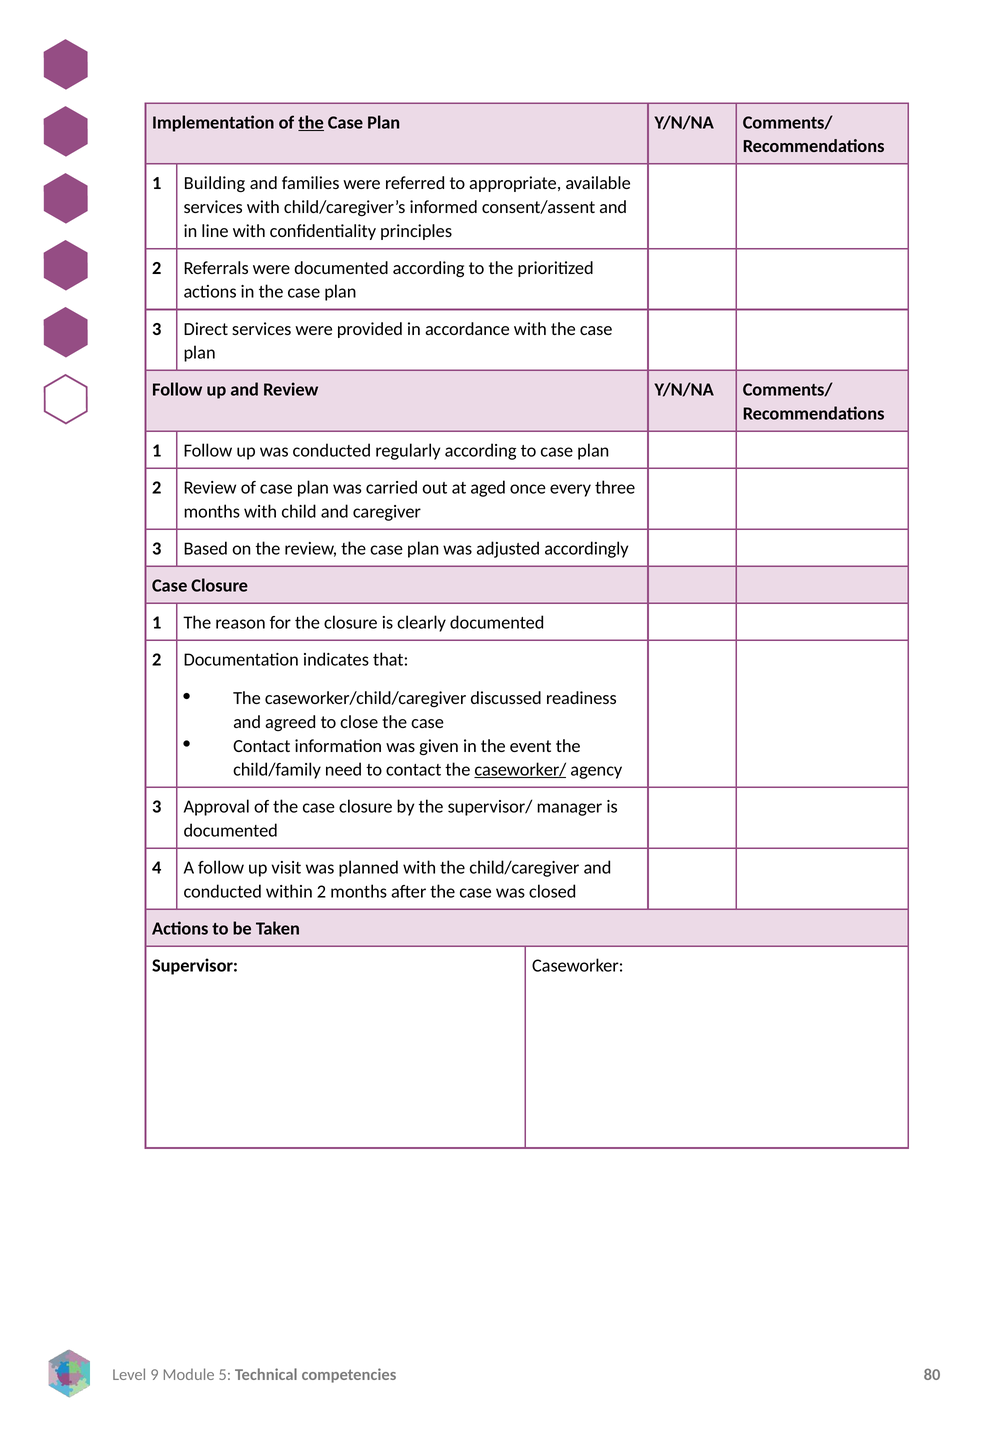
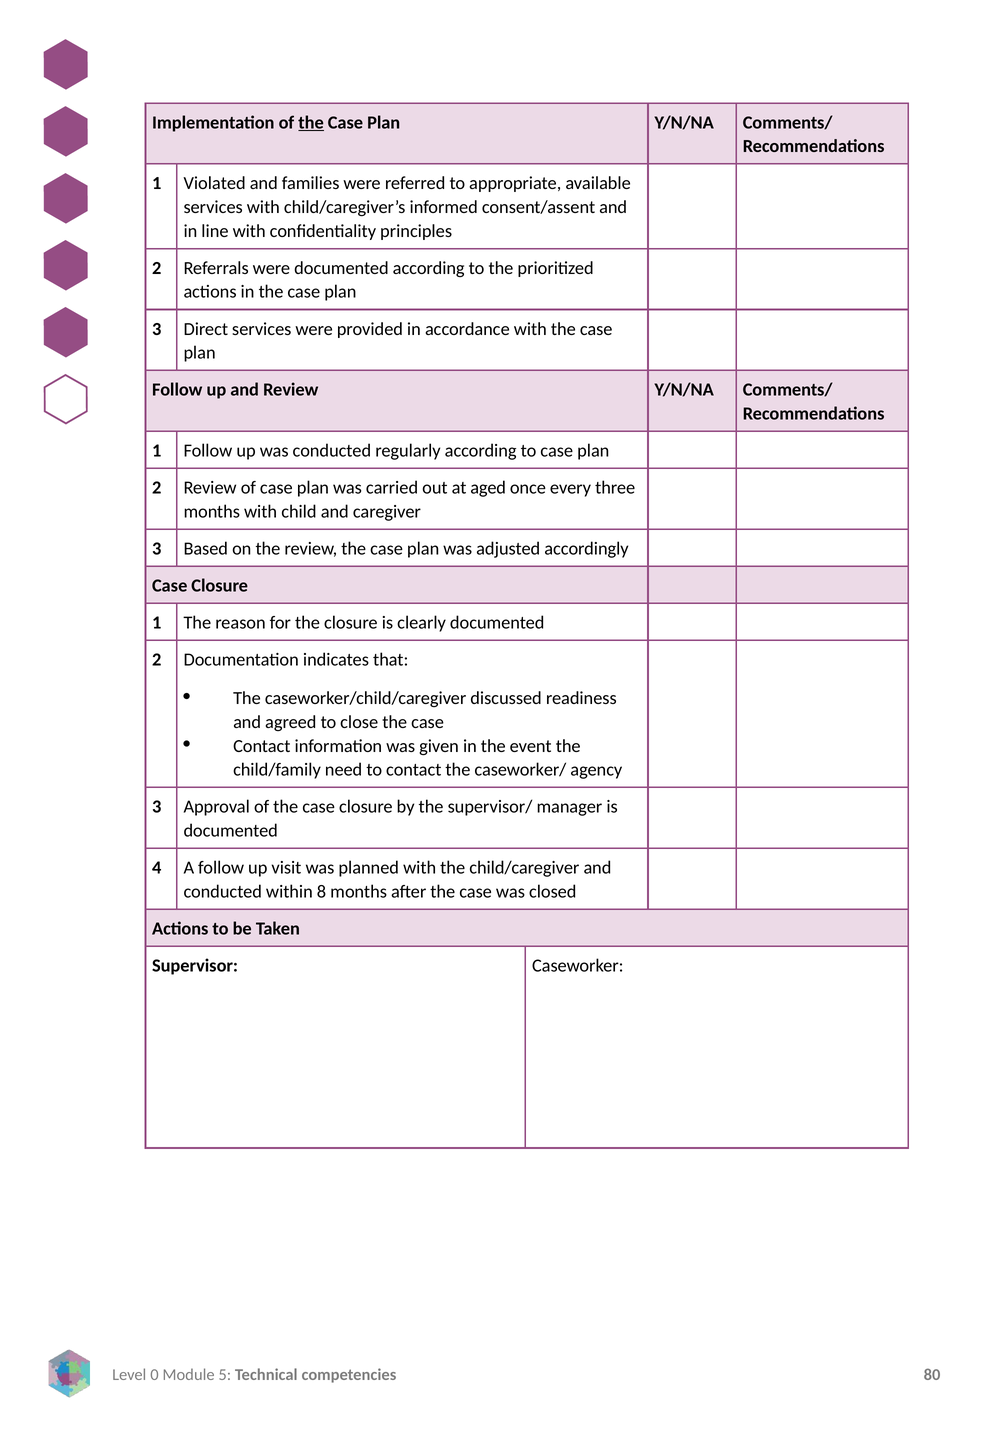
Building: Building -> Violated
caseworker/ underline: present -> none
within 2: 2 -> 8
9: 9 -> 0
